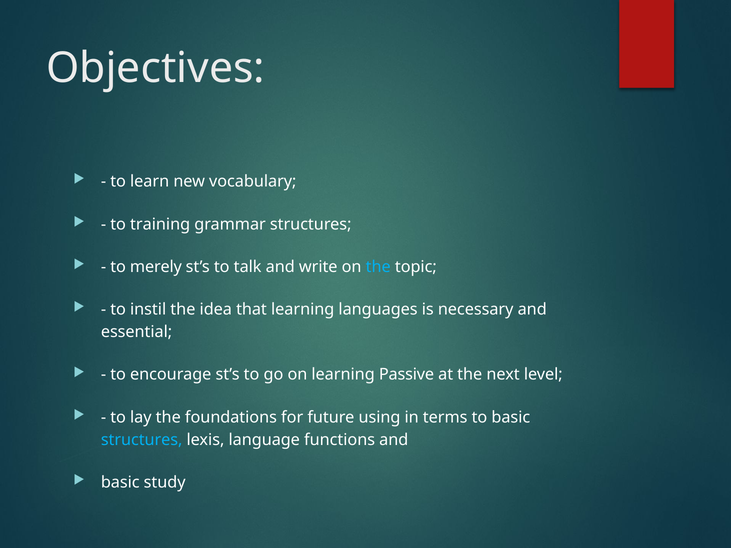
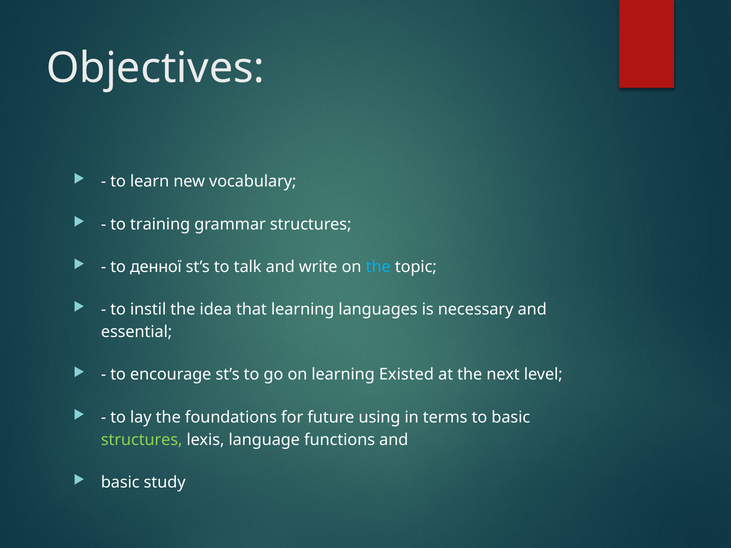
merely: merely -> денної
Passive: Passive -> Existed
structures at (142, 440) colour: light blue -> light green
